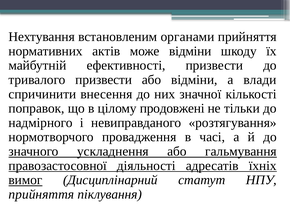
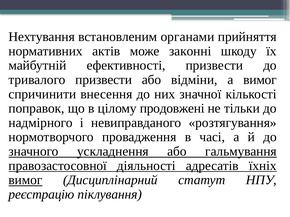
може відміни: відміни -> законні
а влади: влади -> вимог
прийняття at (41, 195): прийняття -> реєстрацію
